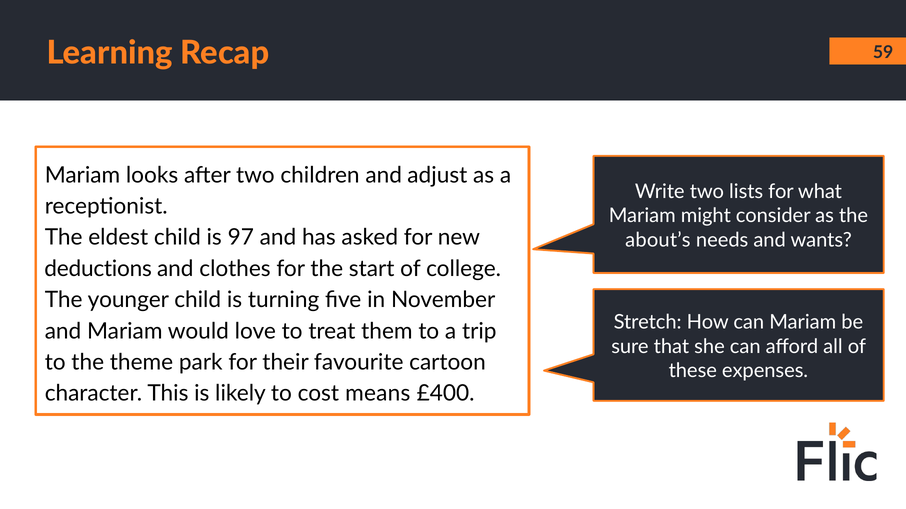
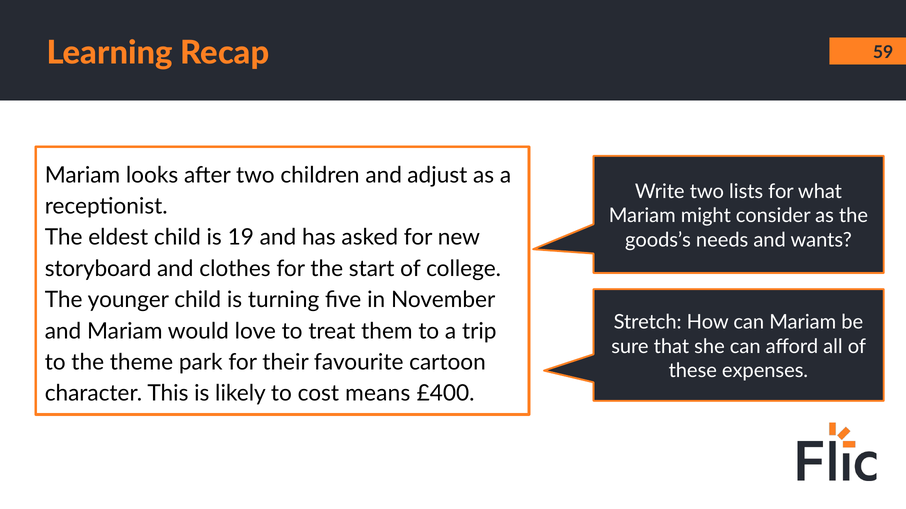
97: 97 -> 19
about’s: about’s -> goods’s
deductions: deductions -> storyboard
